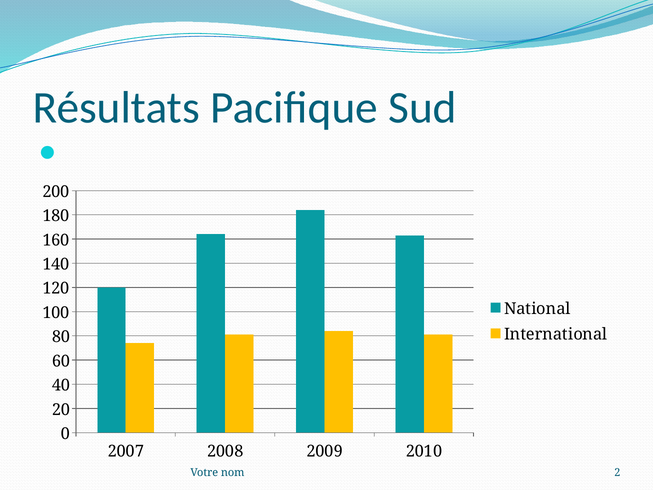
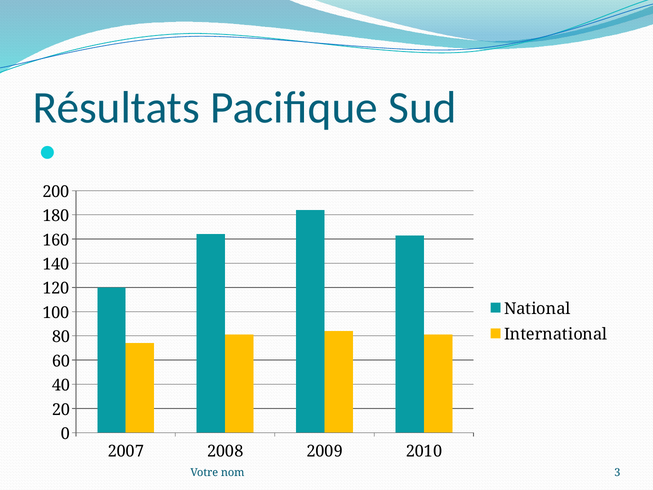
2: 2 -> 3
